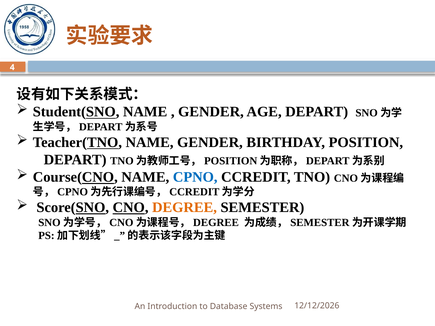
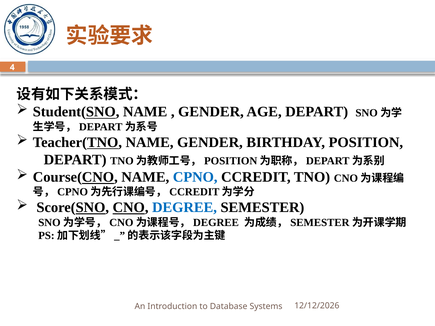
DEGREE colour: orange -> blue
